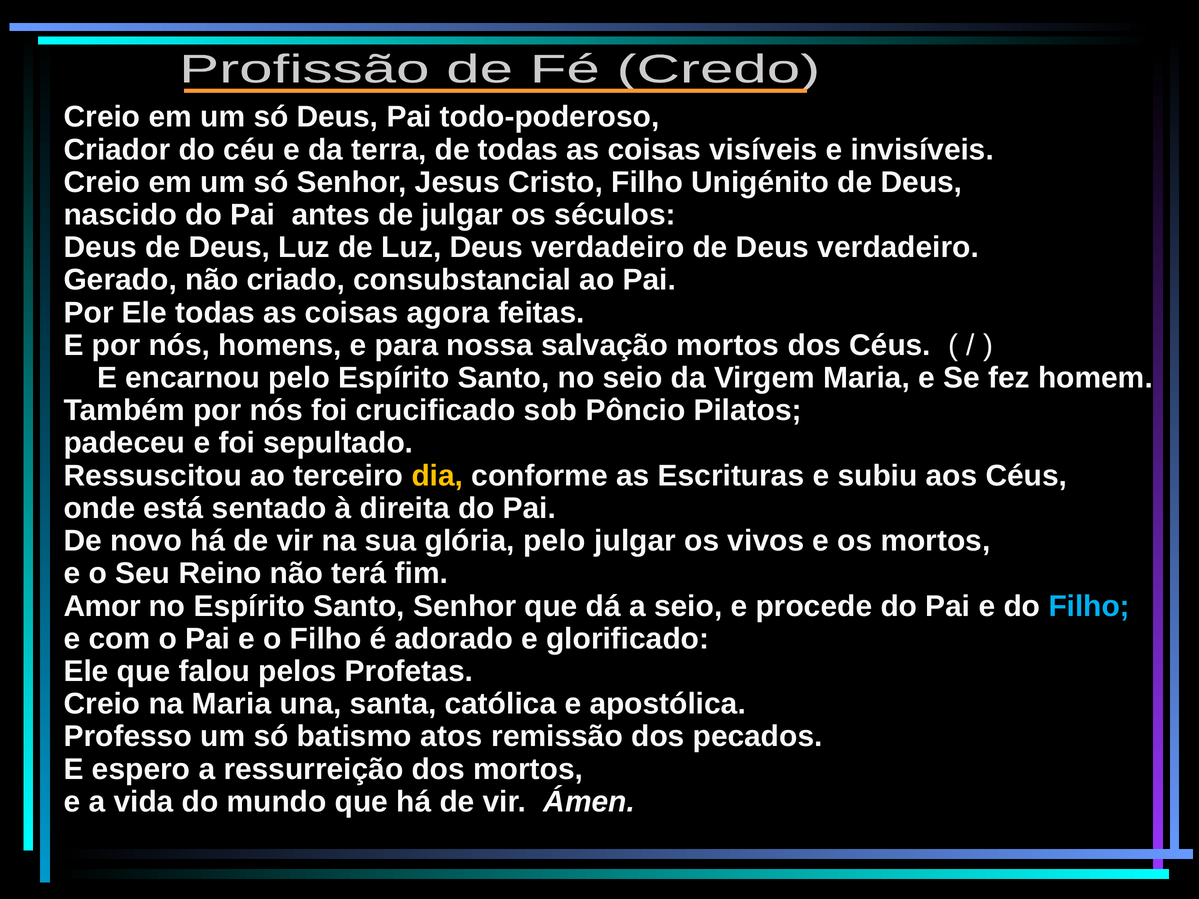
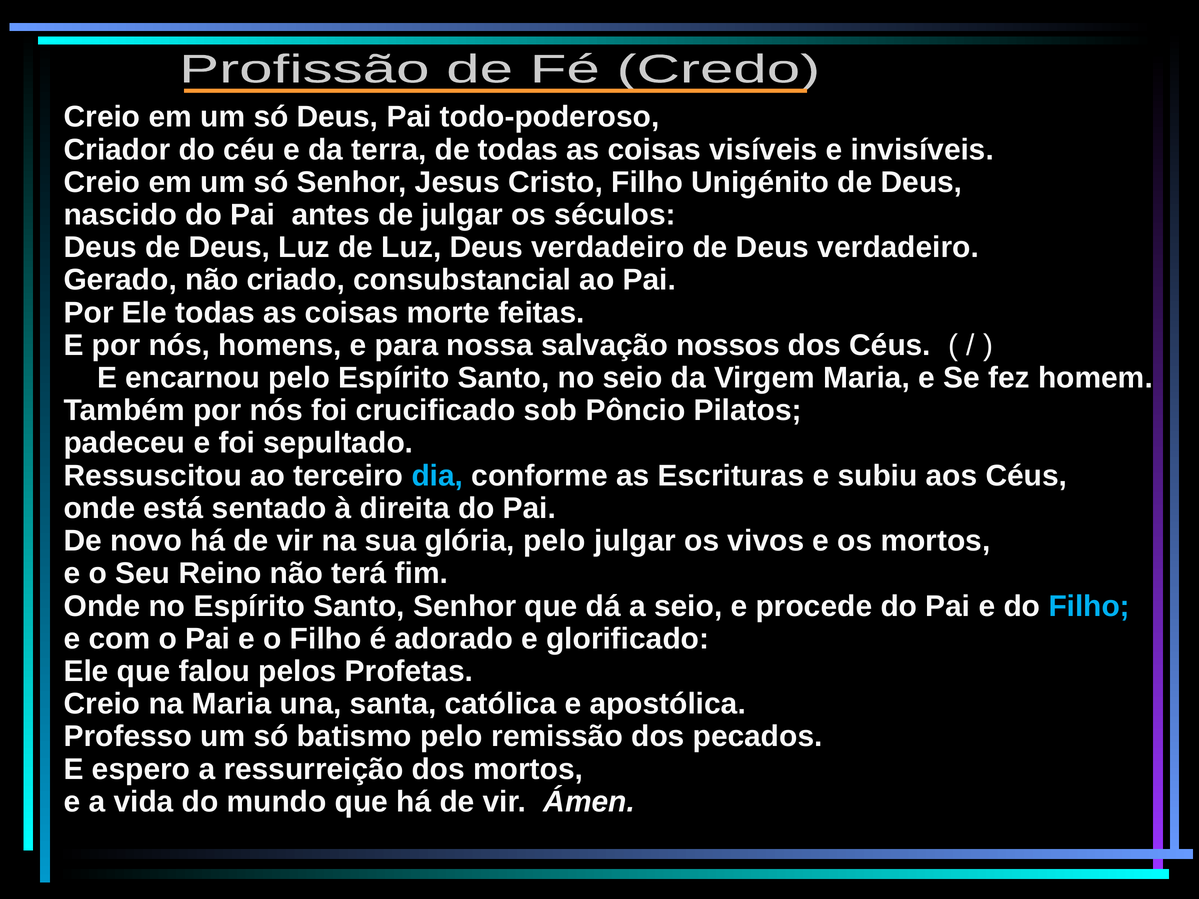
agora: agora -> morte
salvação mortos: mortos -> nossos
dia colour: yellow -> light blue
Amor at (102, 606): Amor -> Onde
batismo atos: atos -> pelo
